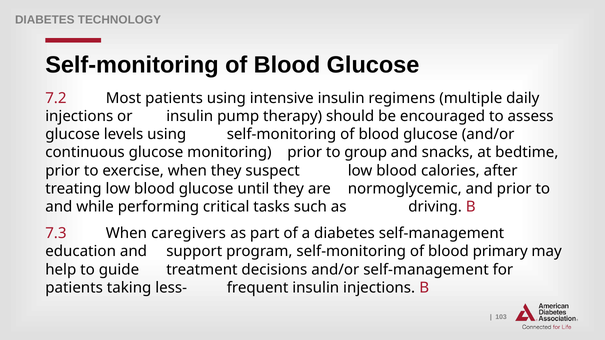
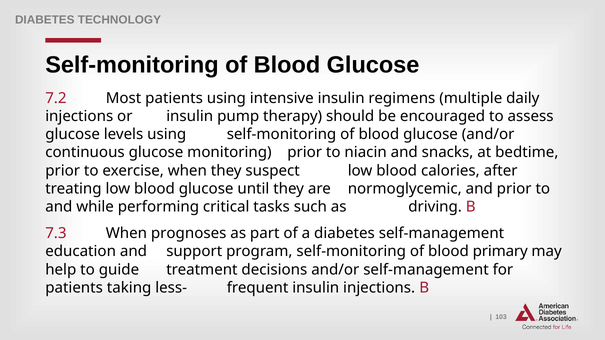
group: group -> niacin
caregivers: caregivers -> prognoses
